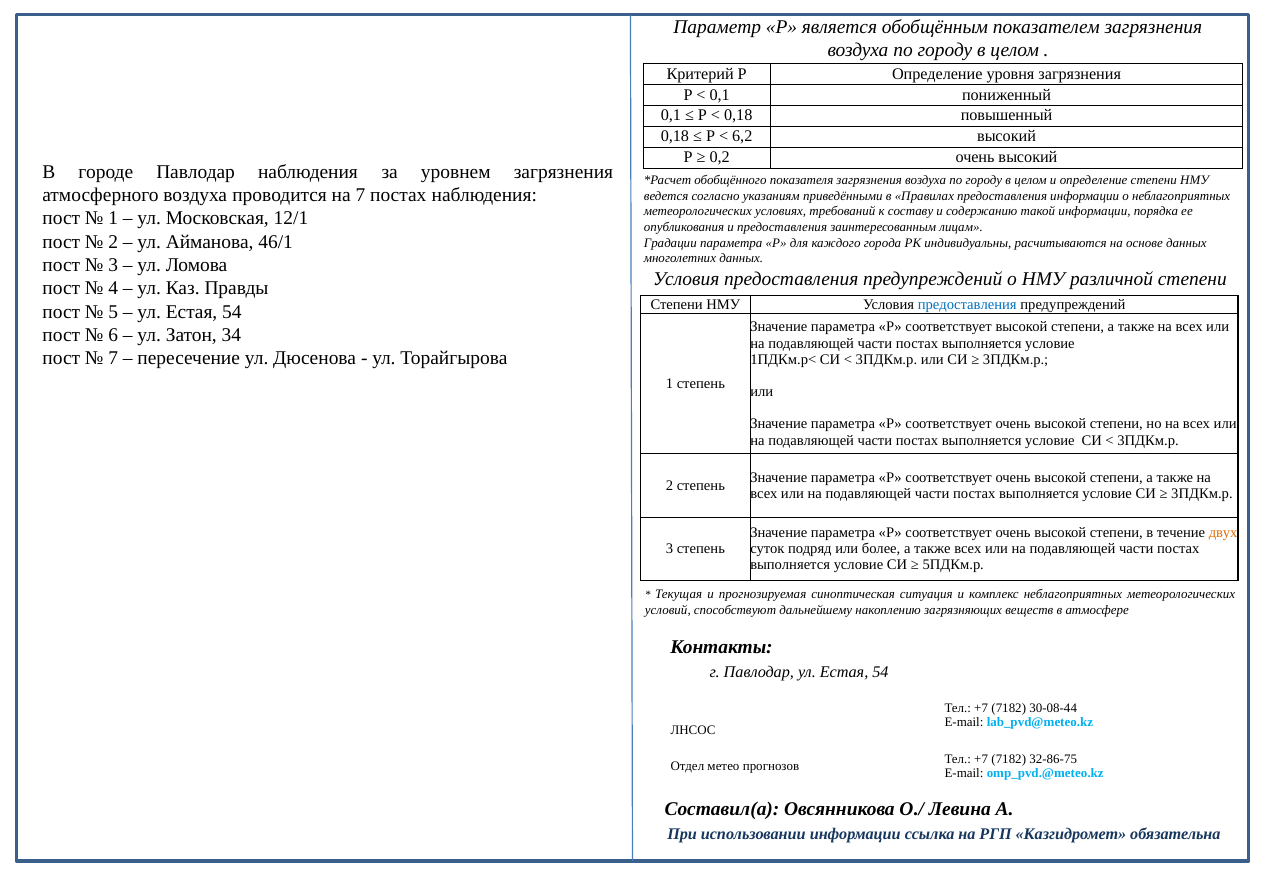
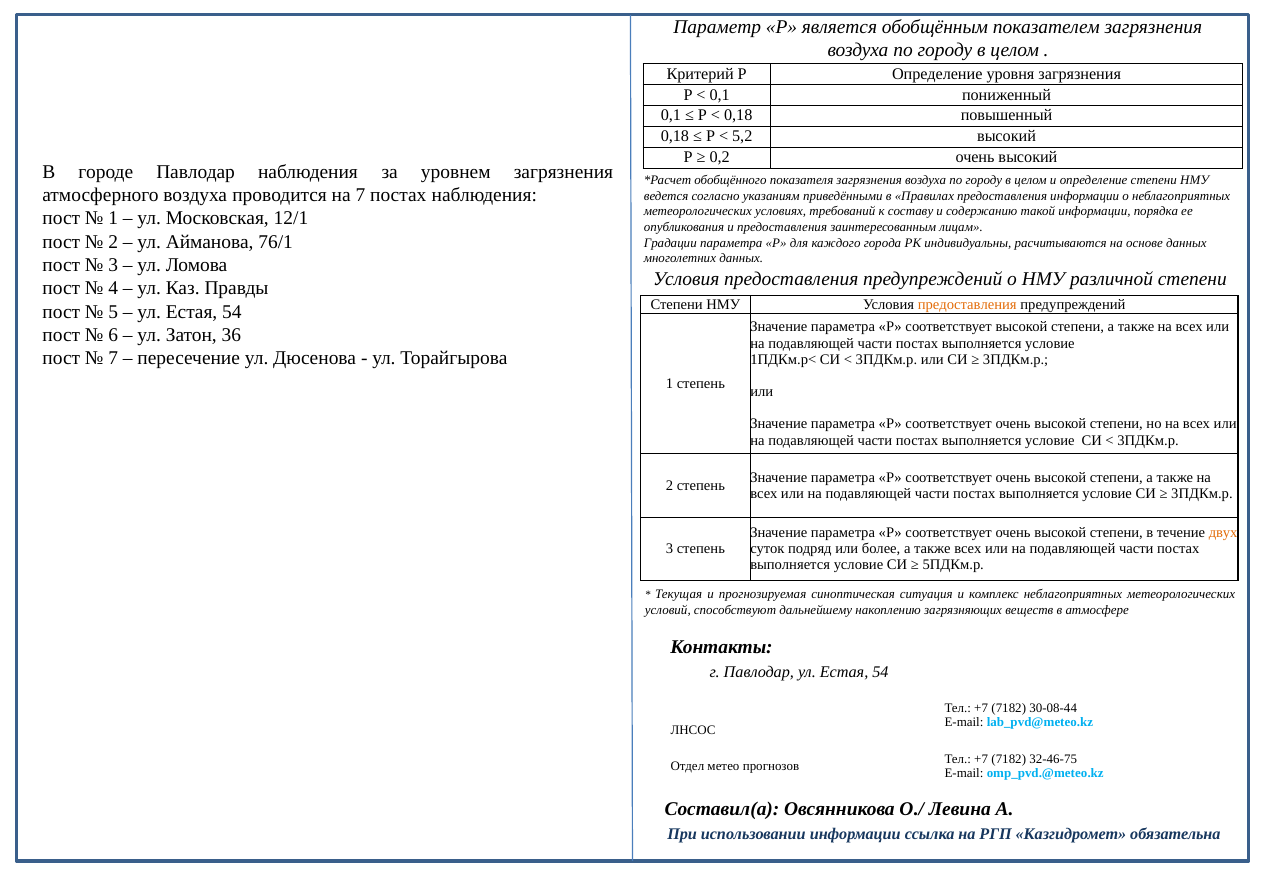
6,2: 6,2 -> 5,2
46/1: 46/1 -> 76/1
предоставления at (967, 304) colour: blue -> orange
34: 34 -> 36
32-86-75: 32-86-75 -> 32-46-75
